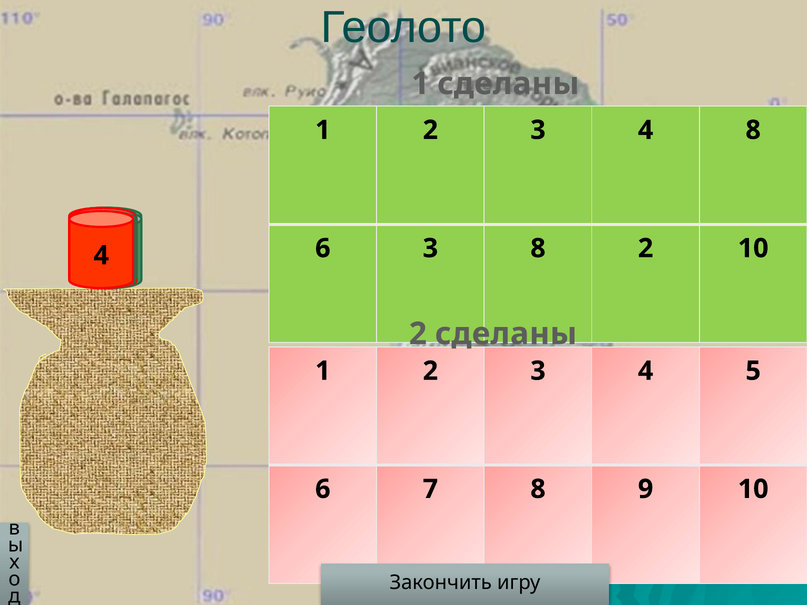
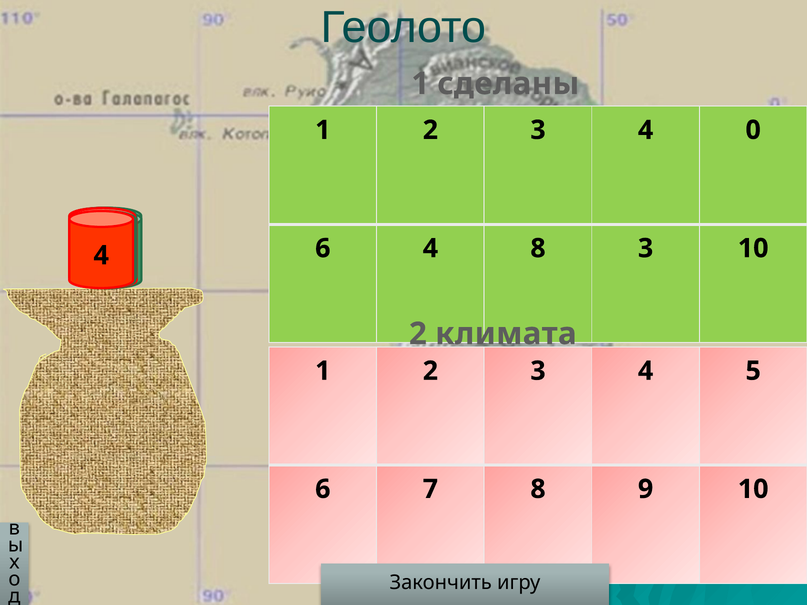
4 8: 8 -> 0
6 3: 3 -> 4
8 2: 2 -> 3
2 сделаны: сделаны -> климата
